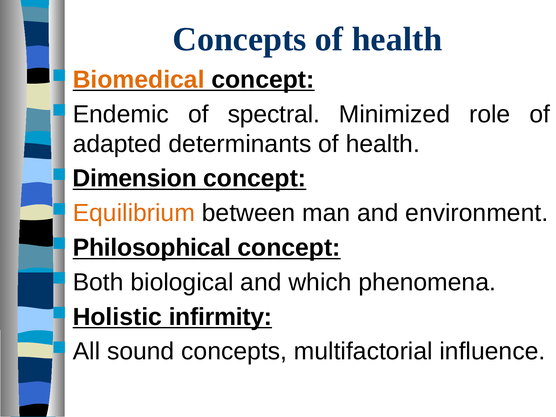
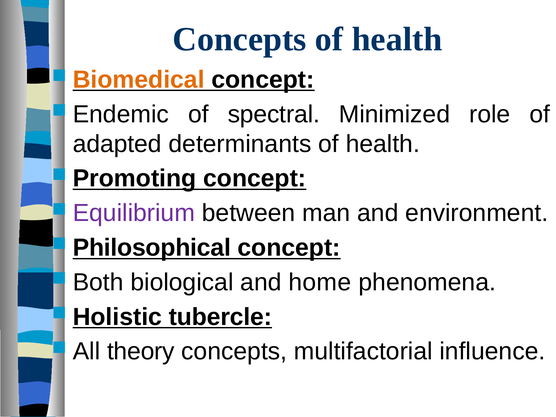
Dimension: Dimension -> Promoting
Equilibrium colour: orange -> purple
which: which -> home
infirmity: infirmity -> tubercle
sound: sound -> theory
